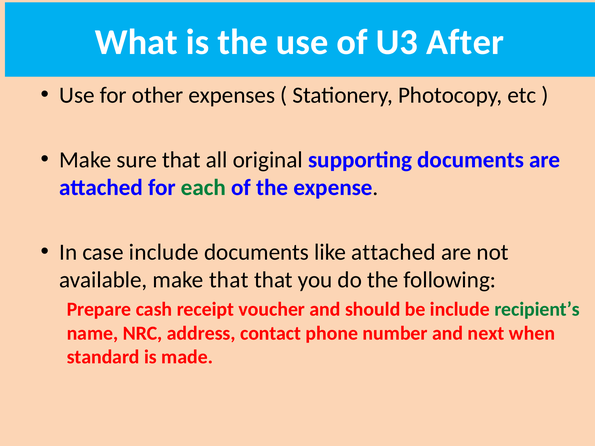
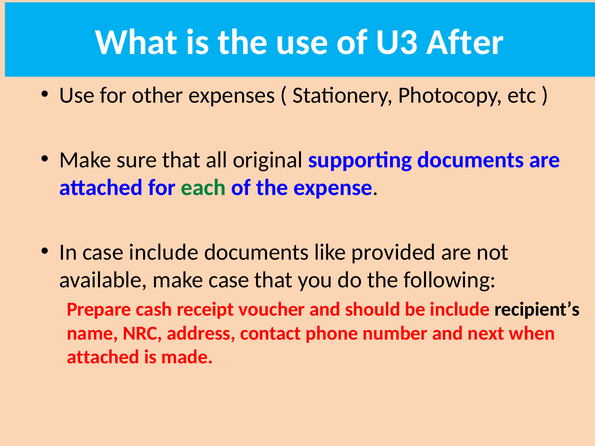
like attached: attached -> provided
make that: that -> case
recipient’s colour: green -> black
standard at (103, 357): standard -> attached
